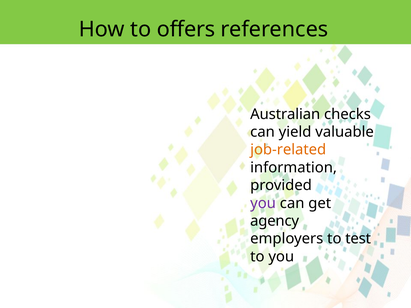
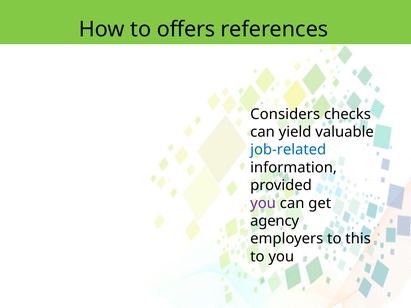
Australian: Australian -> Considers
job-related colour: orange -> blue
test: test -> this
